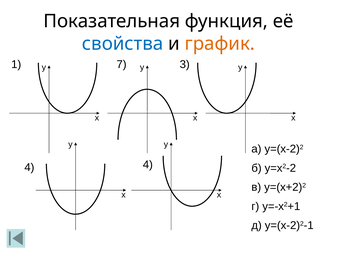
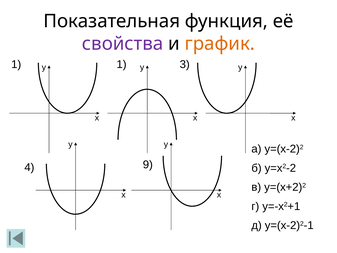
свойства colour: blue -> purple
1 7: 7 -> 1
4 4: 4 -> 9
